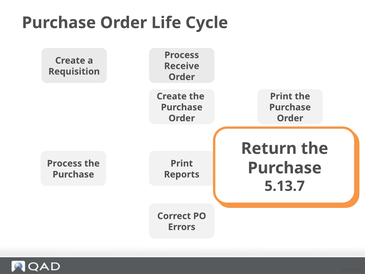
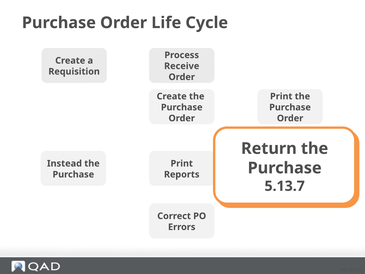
Process at (64, 163): Process -> Instead
